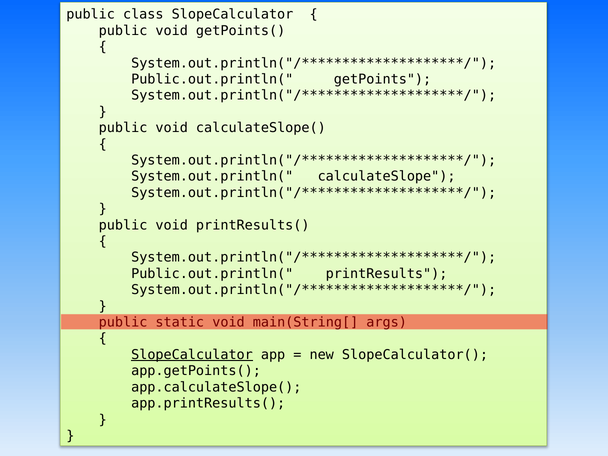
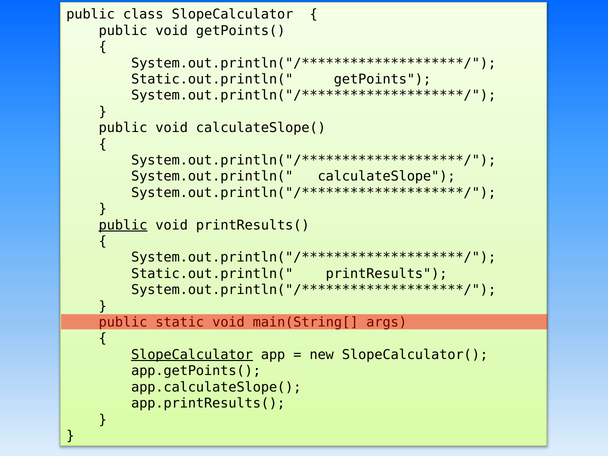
Public.out.println( at (212, 79): Public.out.println( -> Static.out.println(
public at (123, 225) underline: none -> present
Public.out.println( at (212, 274): Public.out.println( -> Static.out.println(
